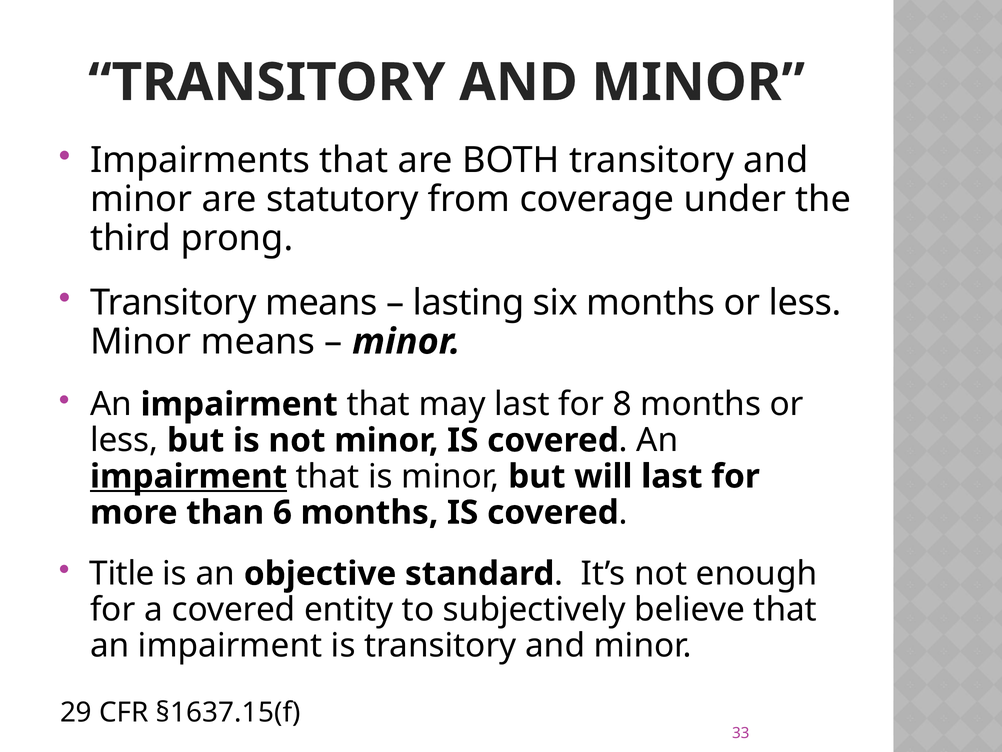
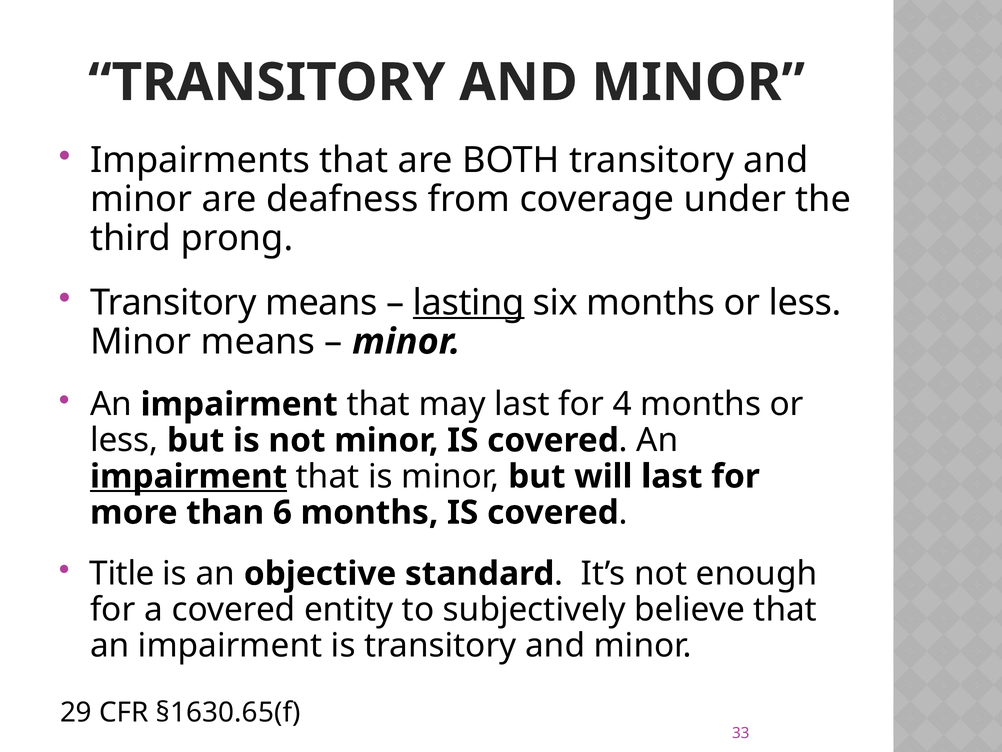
statutory: statutory -> deafness
lasting underline: none -> present
8: 8 -> 4
§1637.15(f: §1637.15(f -> §1630.65(f
